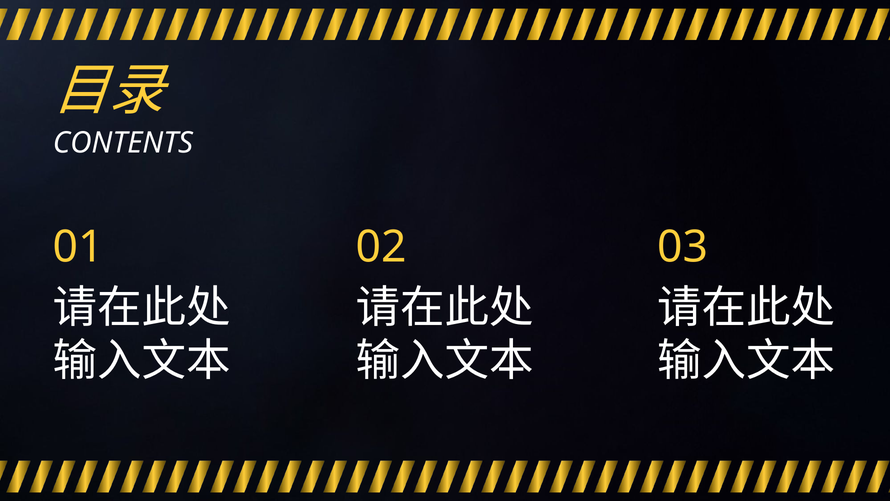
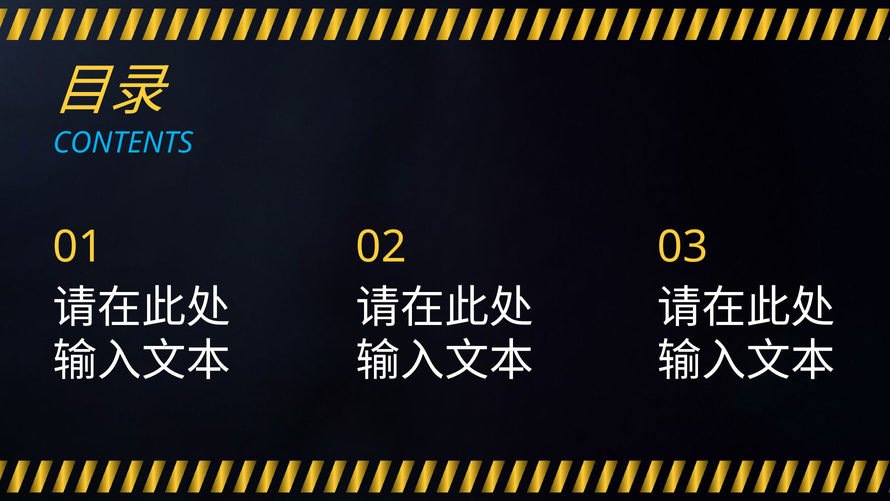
CONTENTS colour: white -> light blue
